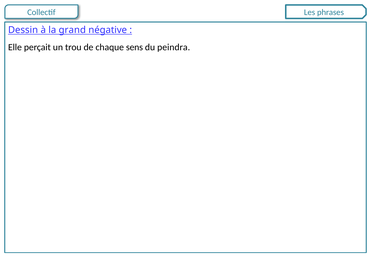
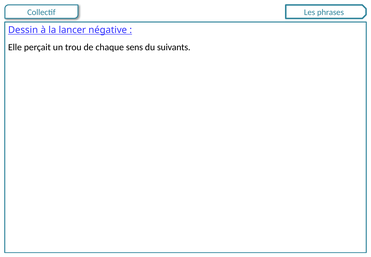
grand: grand -> lancer
peindra: peindra -> suivants
